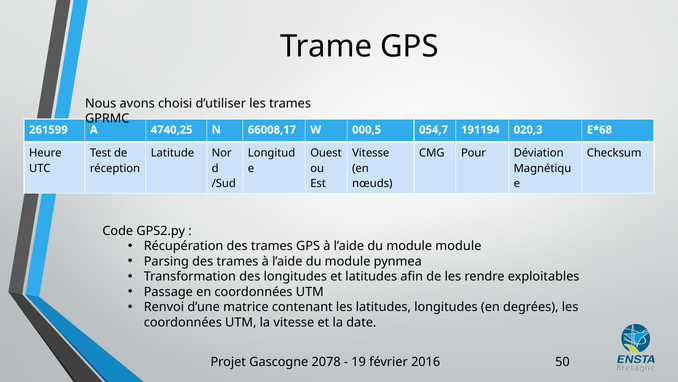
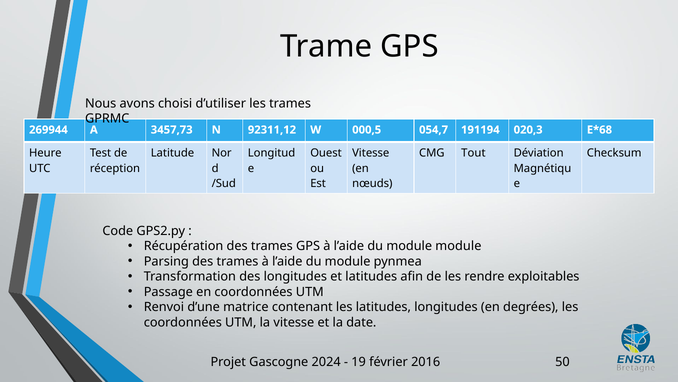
261599: 261599 -> 269944
4740,25: 4740,25 -> 3457,73
66008,17: 66008,17 -> 92311,12
Pour: Pour -> Tout
2078: 2078 -> 2024
